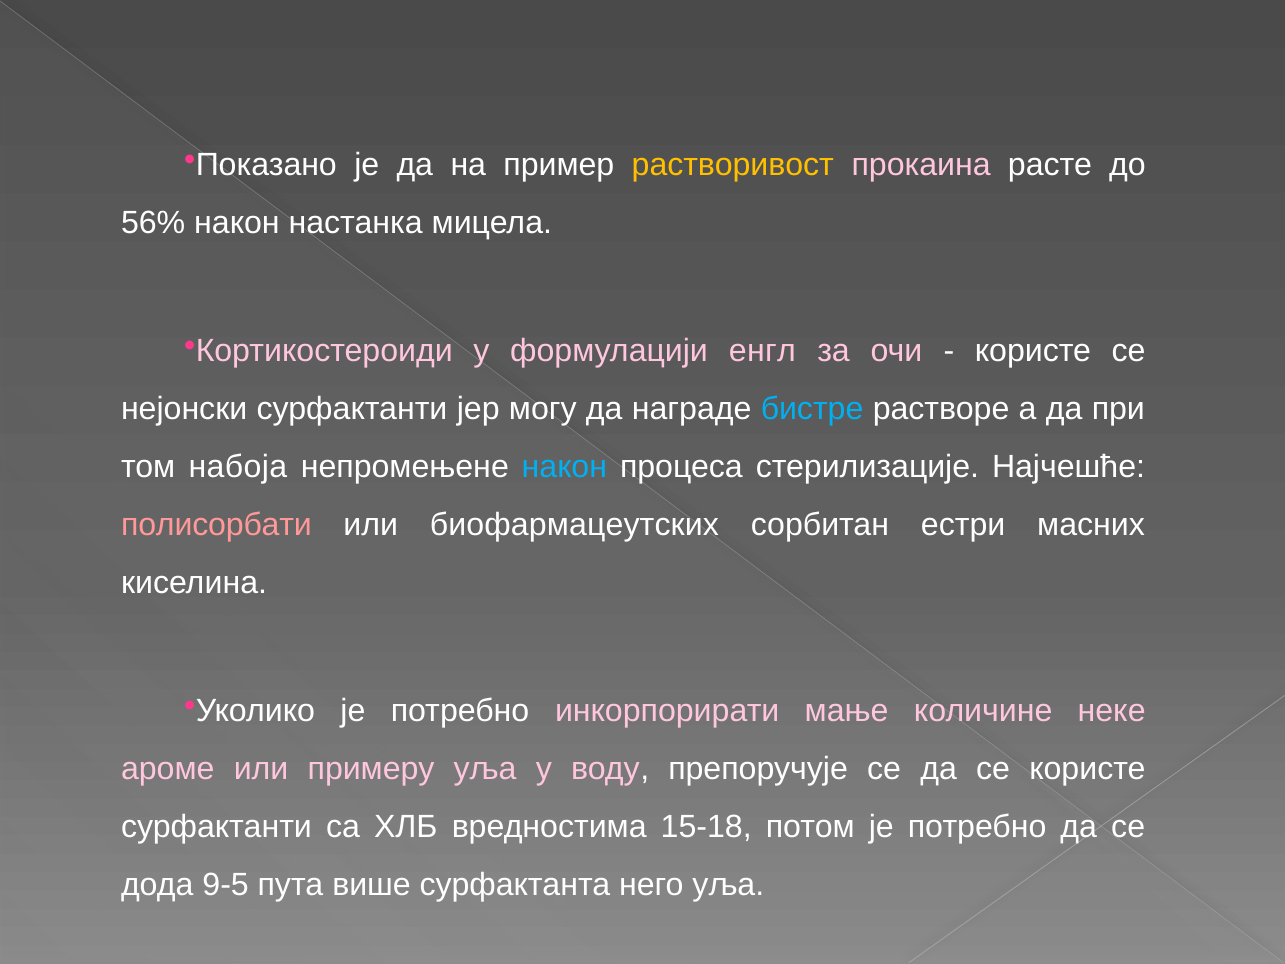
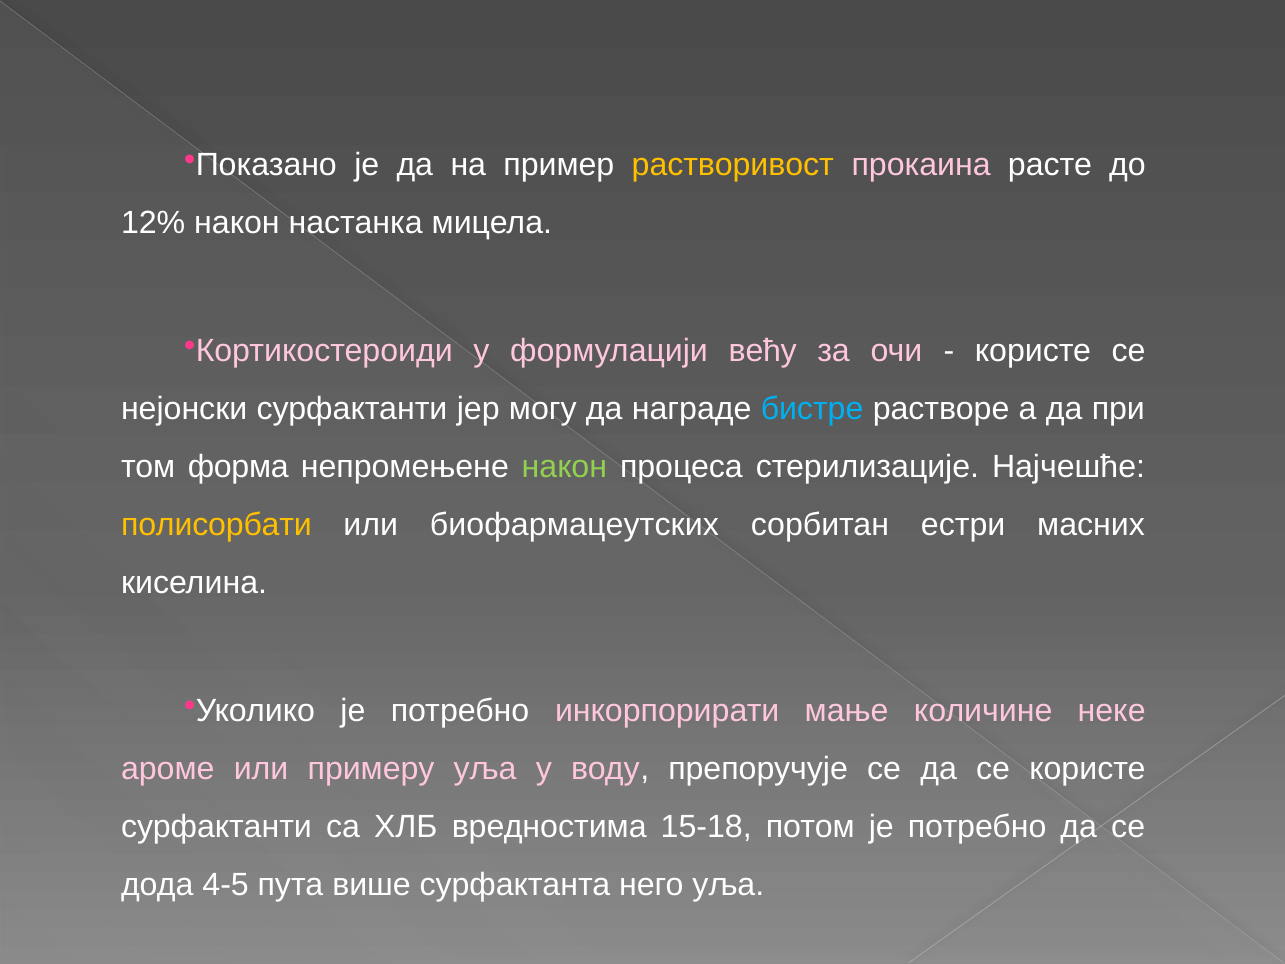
56%: 56% -> 12%
енгл: енгл -> већу
набоја: набоја -> форма
након at (564, 467) colour: light blue -> light green
полисорбати colour: pink -> yellow
9-5: 9-5 -> 4-5
